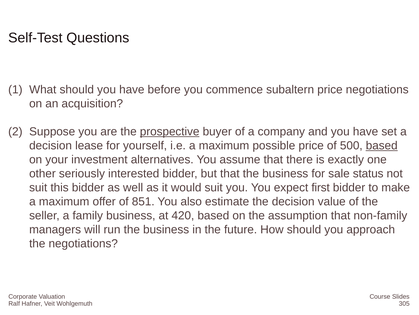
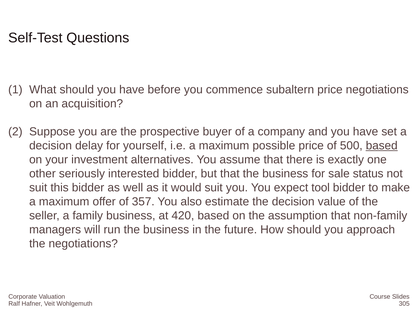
prospective underline: present -> none
lease: lease -> delay
first: first -> tool
851: 851 -> 357
